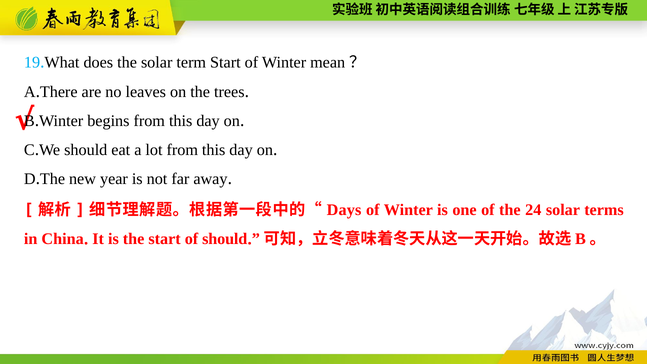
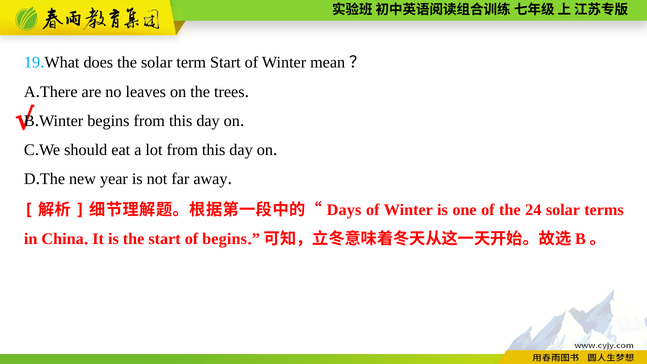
of should: should -> begins
